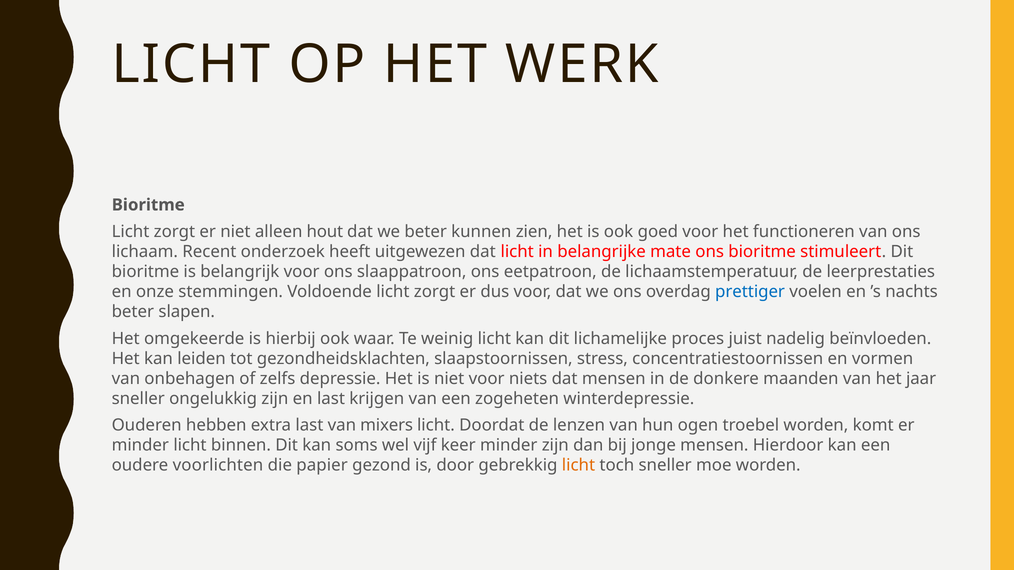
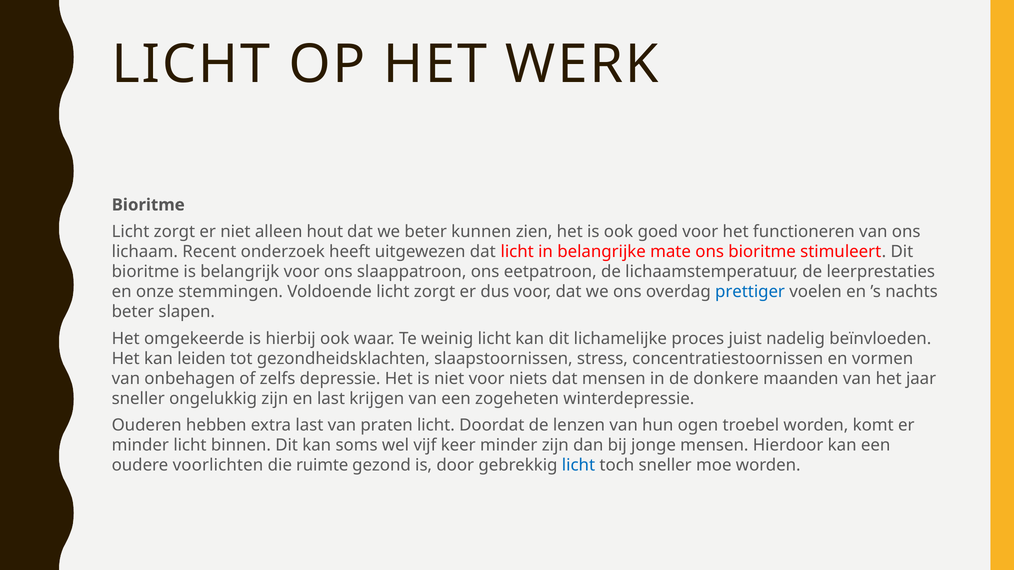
mixers: mixers -> praten
papier: papier -> ruimte
licht at (578, 466) colour: orange -> blue
